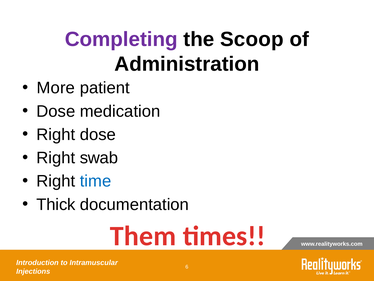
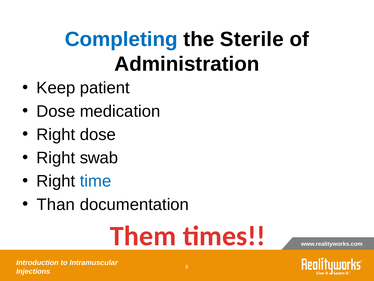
Completing colour: purple -> blue
Scoop: Scoop -> Sterile
More: More -> Keep
Thick: Thick -> Than
